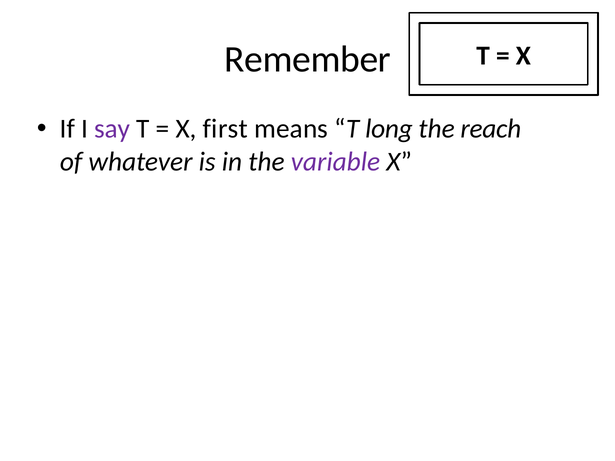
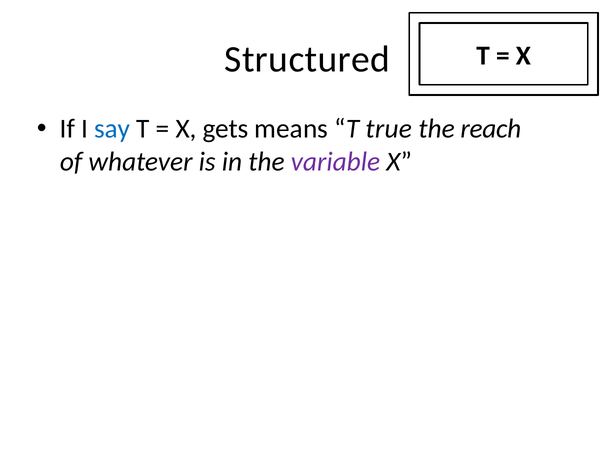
Remember: Remember -> Structured
say colour: purple -> blue
first: first -> gets
long: long -> true
